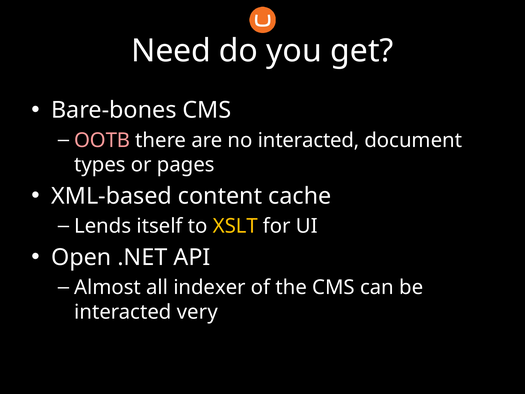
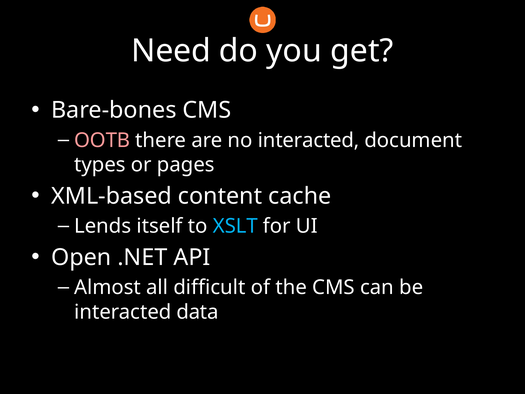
XSLT colour: yellow -> light blue
indexer: indexer -> difficult
very: very -> data
